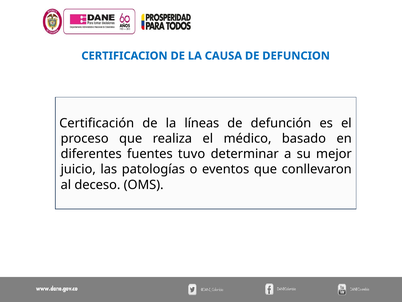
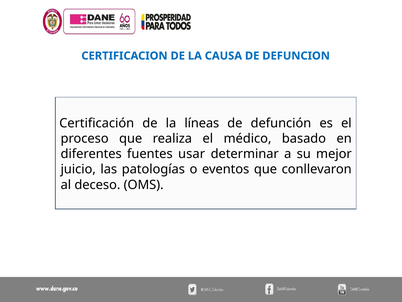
tuvo: tuvo -> usar
